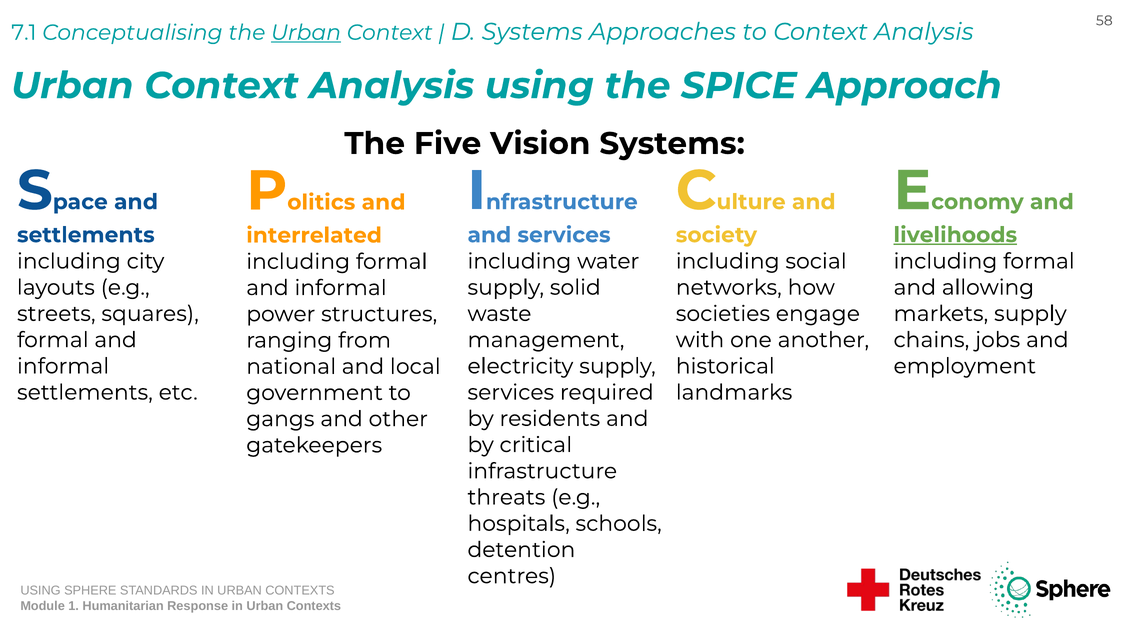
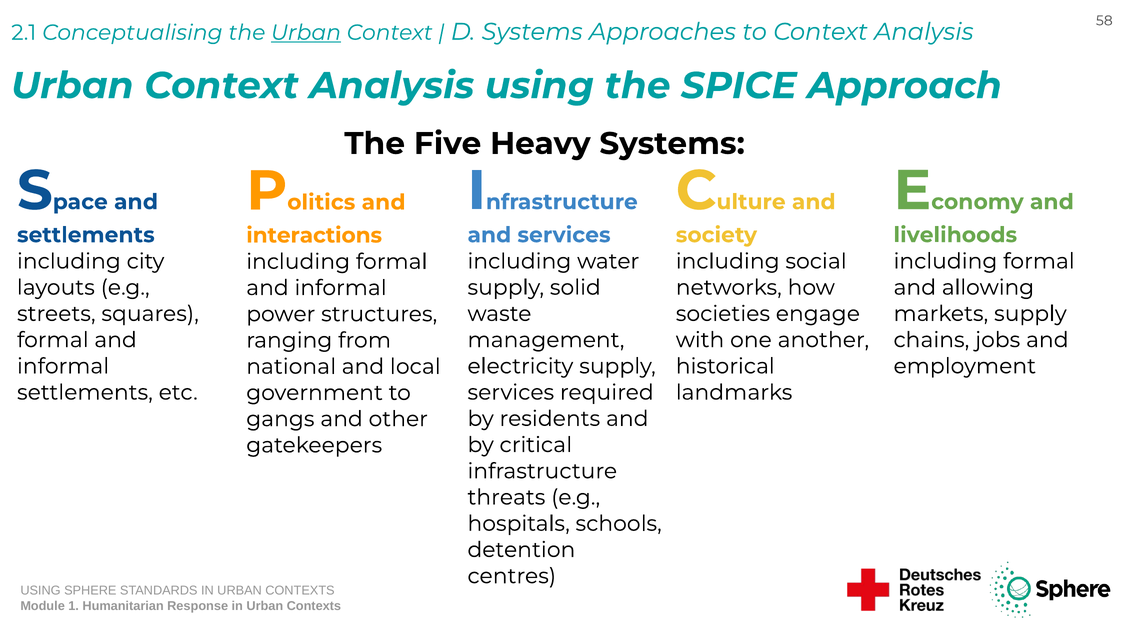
7.1: 7.1 -> 2.1
Vision: Vision -> Heavy
livelihoods underline: present -> none
interrelated: interrelated -> interactions
